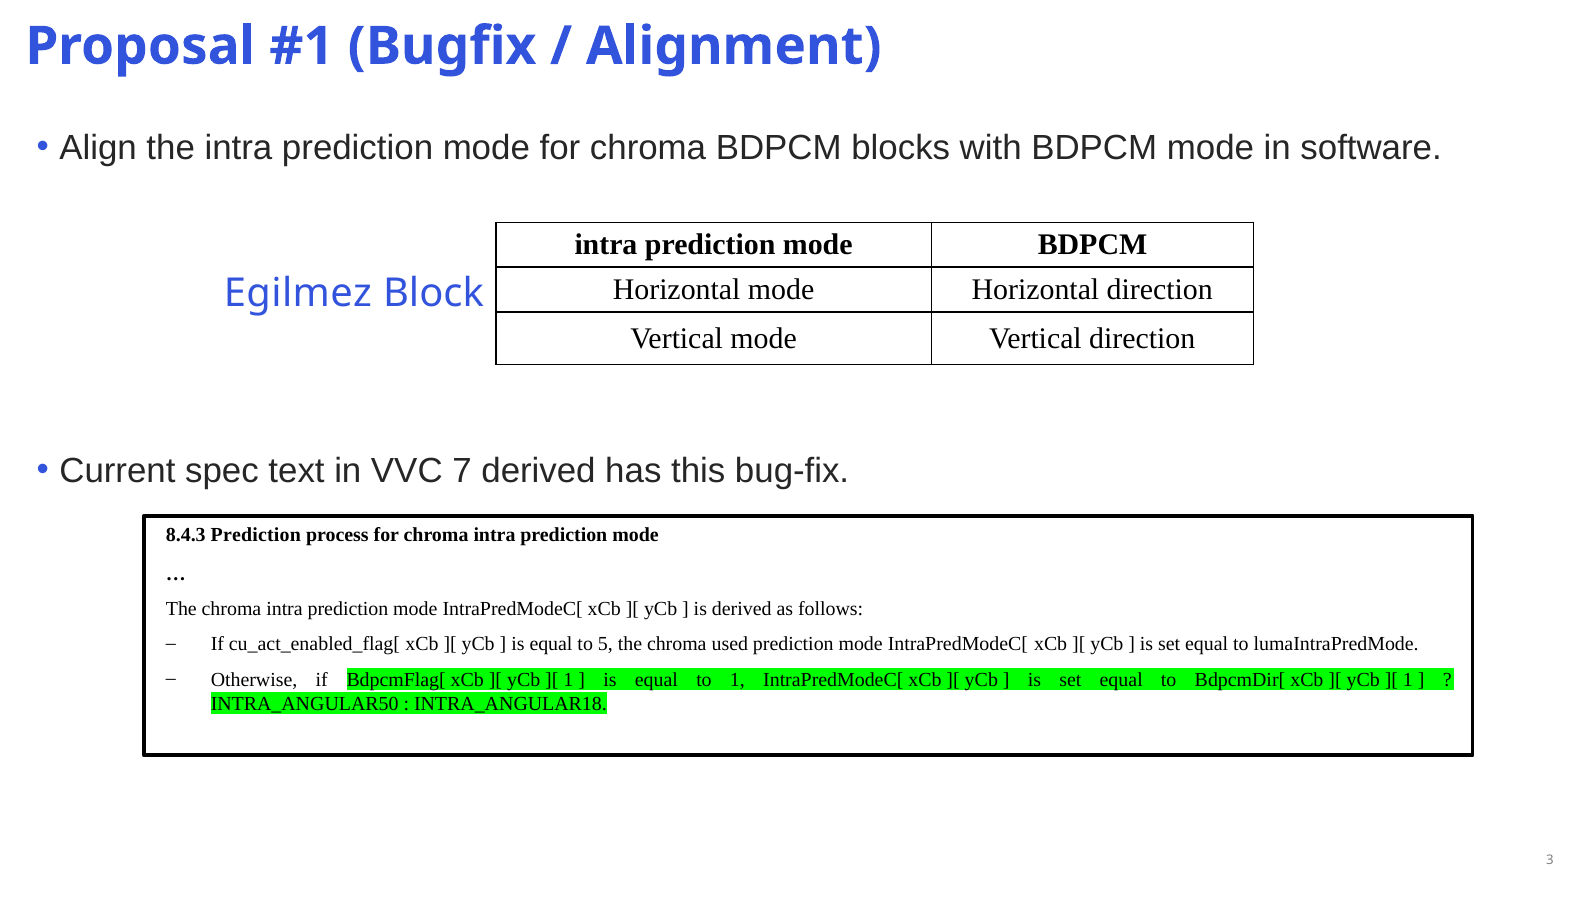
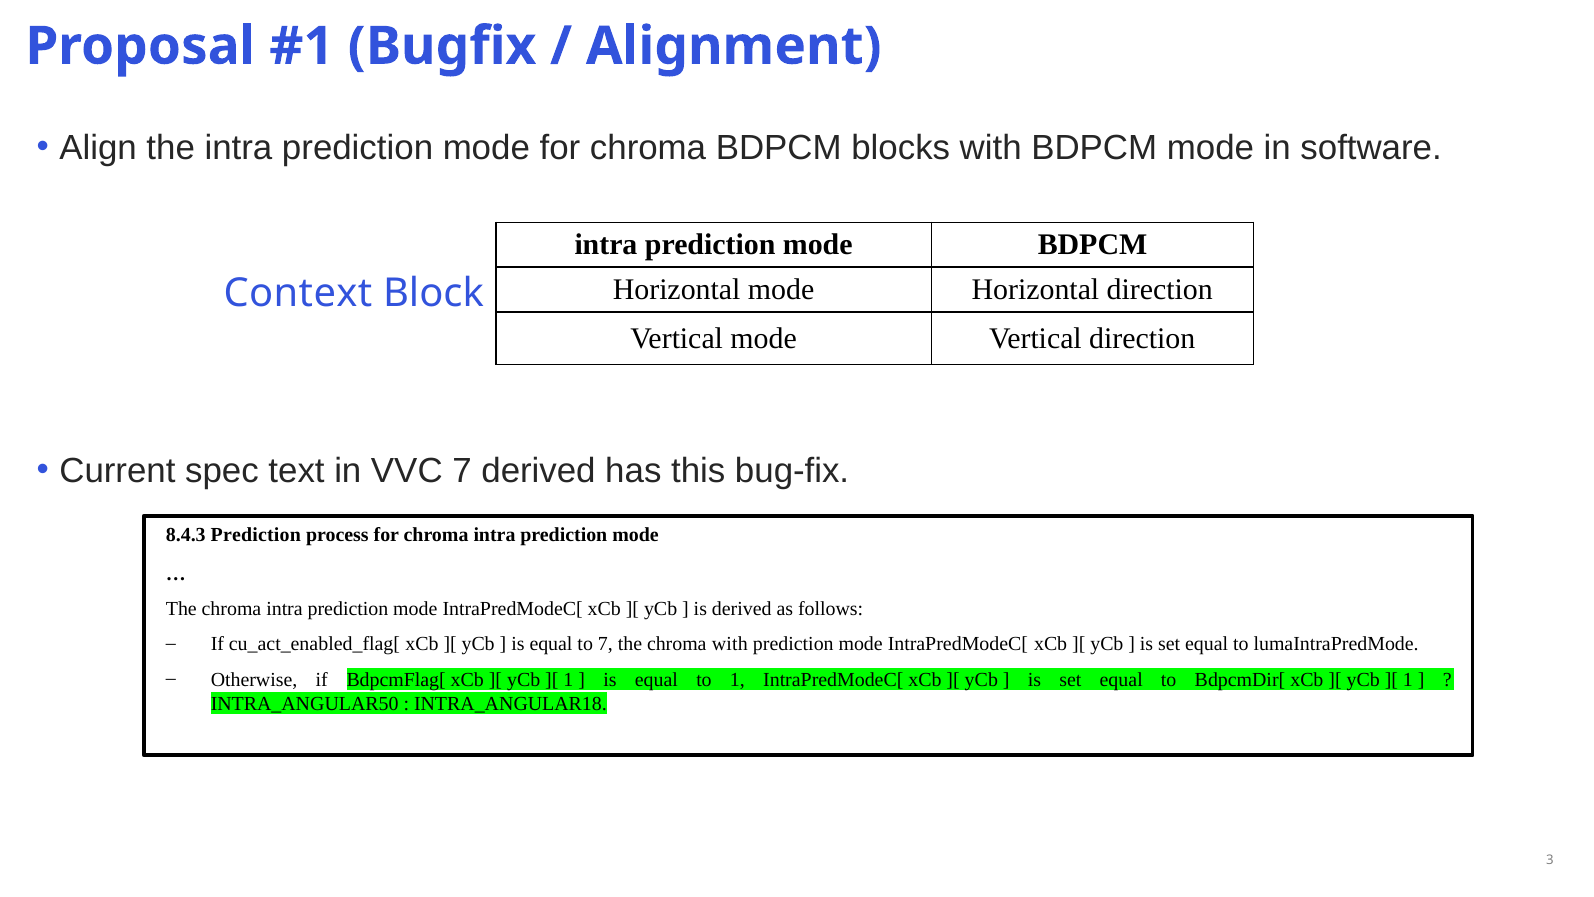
Egilmez: Egilmez -> Context
to 5: 5 -> 7
chroma used: used -> with
